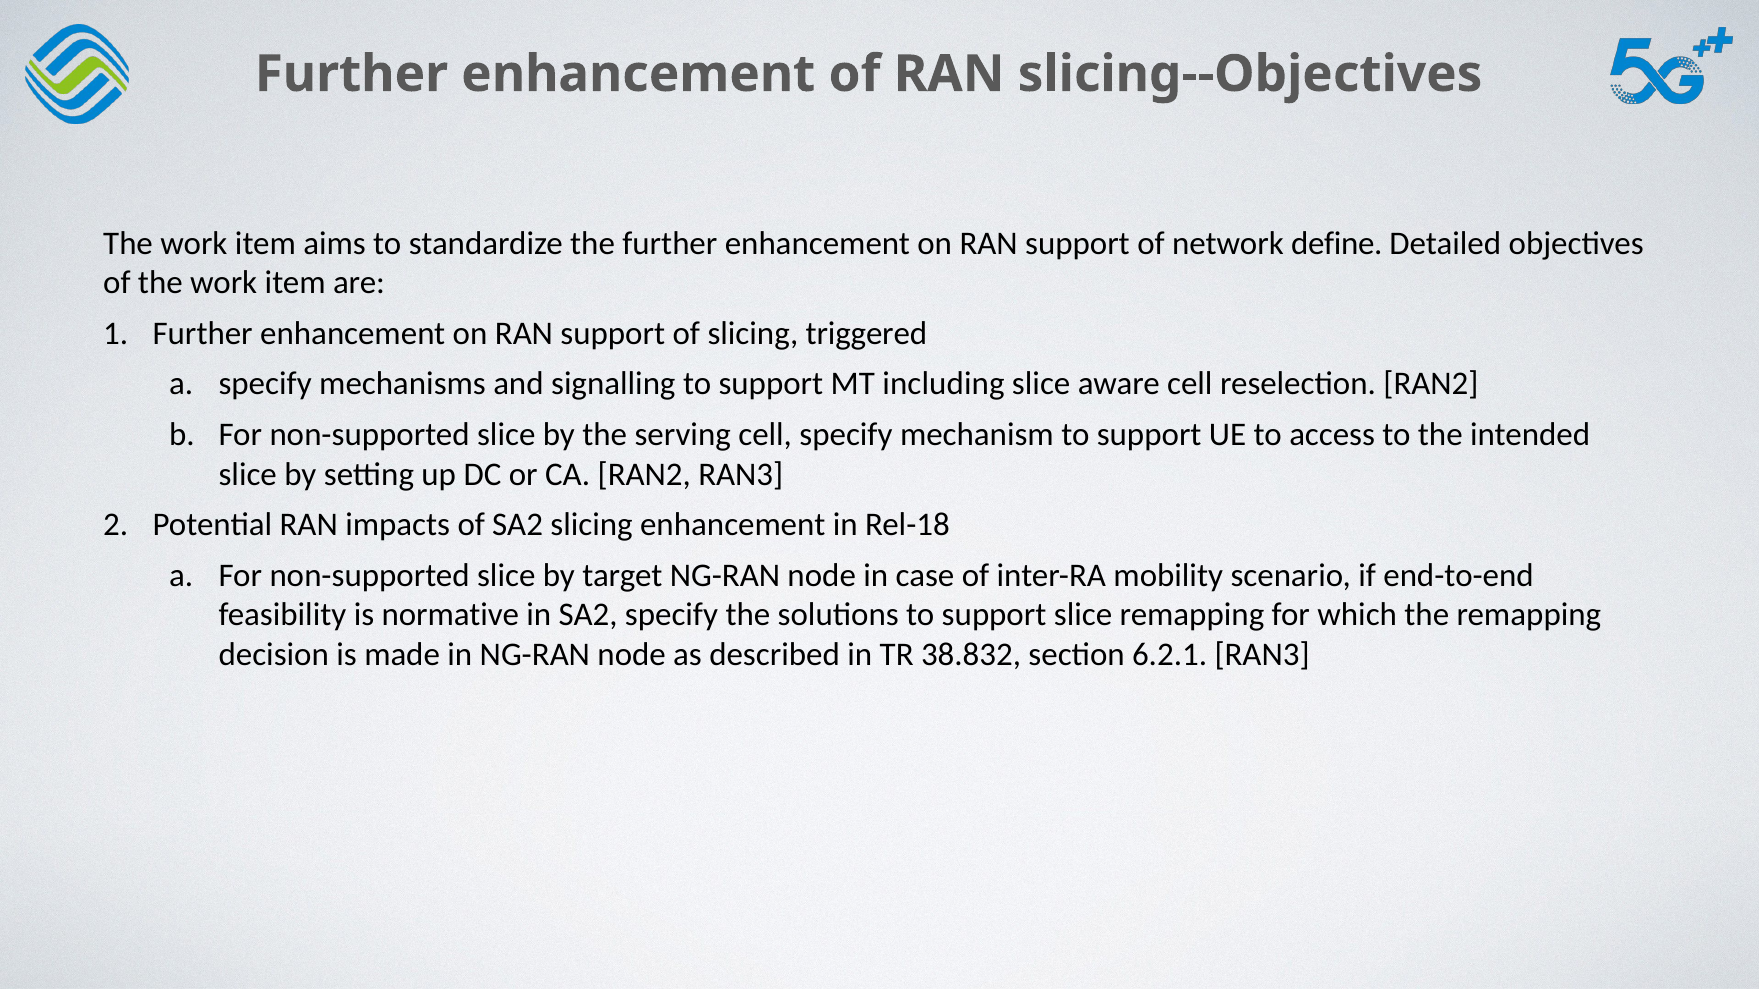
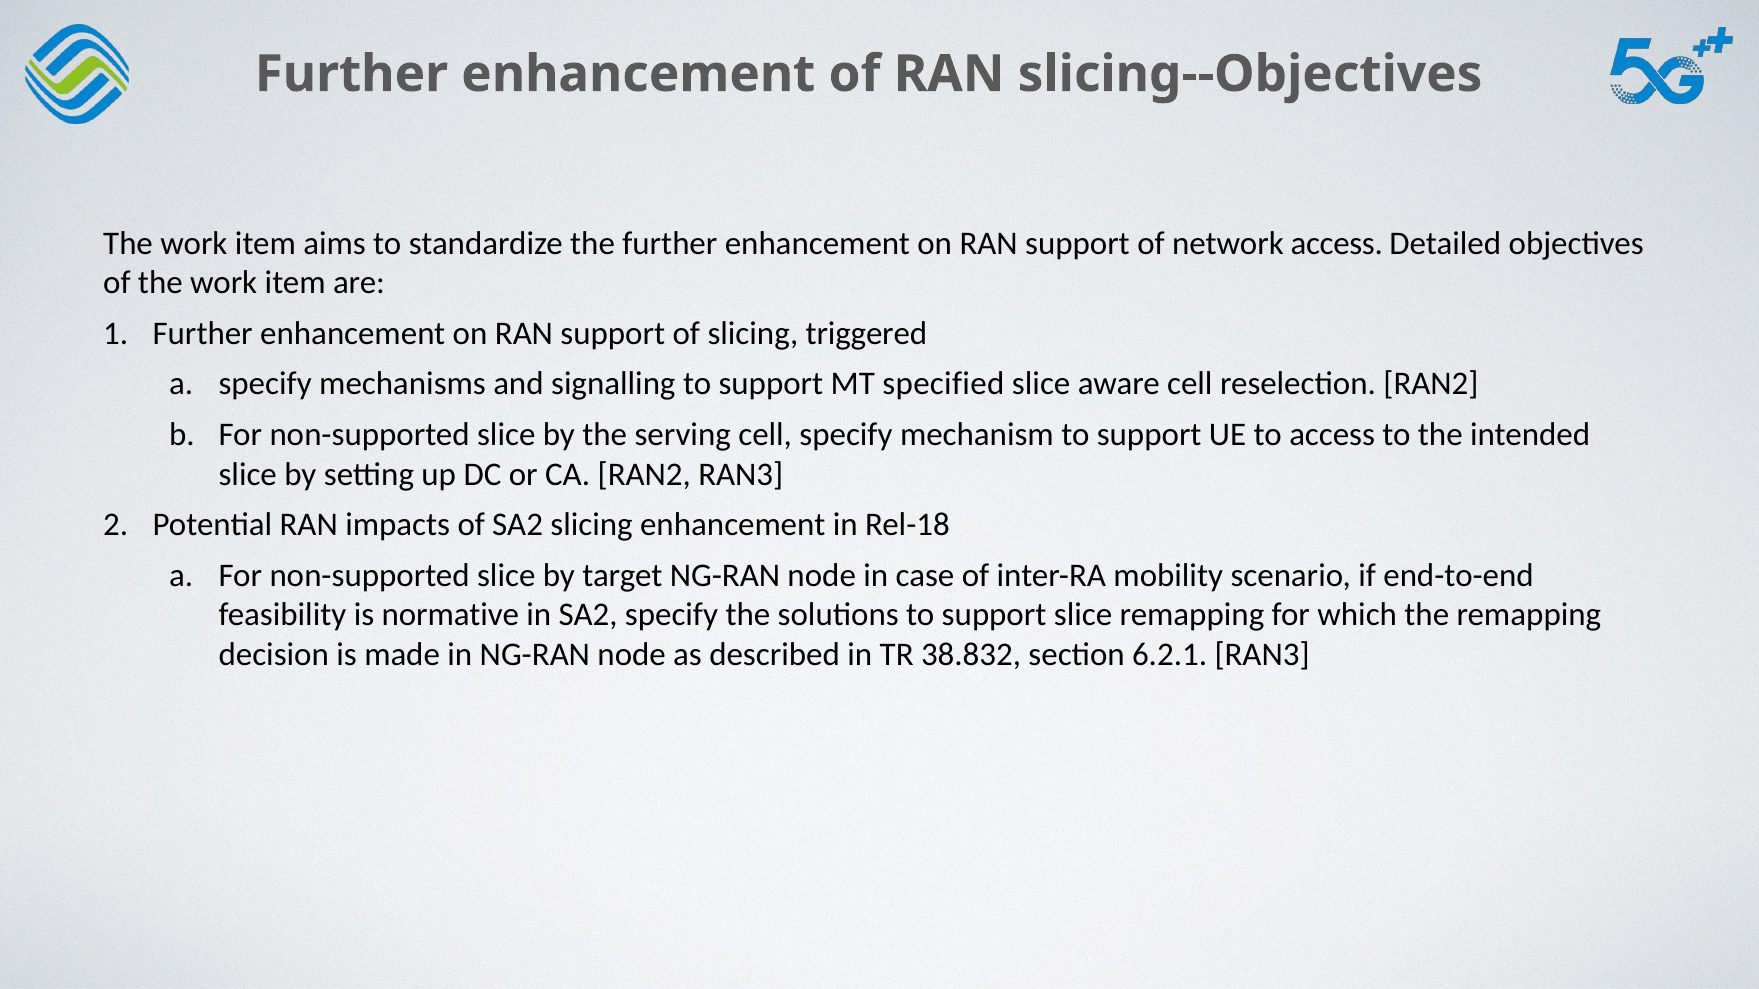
network define: define -> access
including: including -> specified
